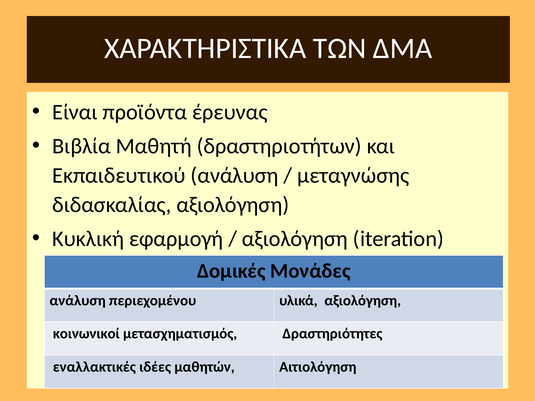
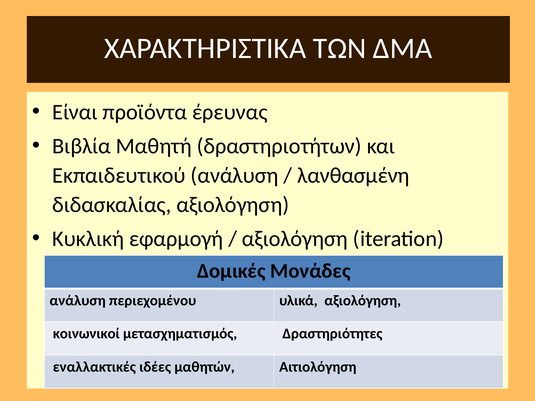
μεταγνώσης: μεταγνώσης -> λανθασμένη
